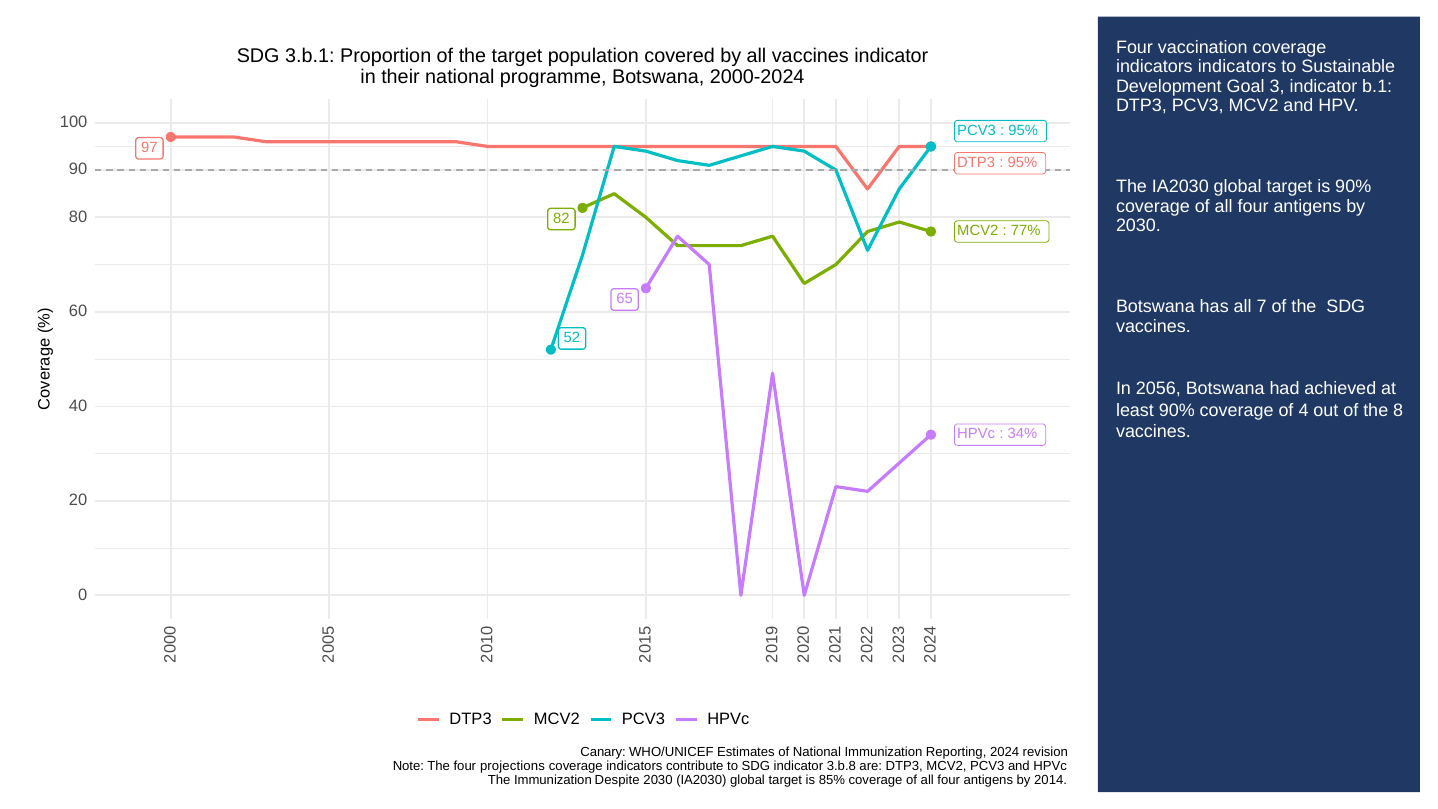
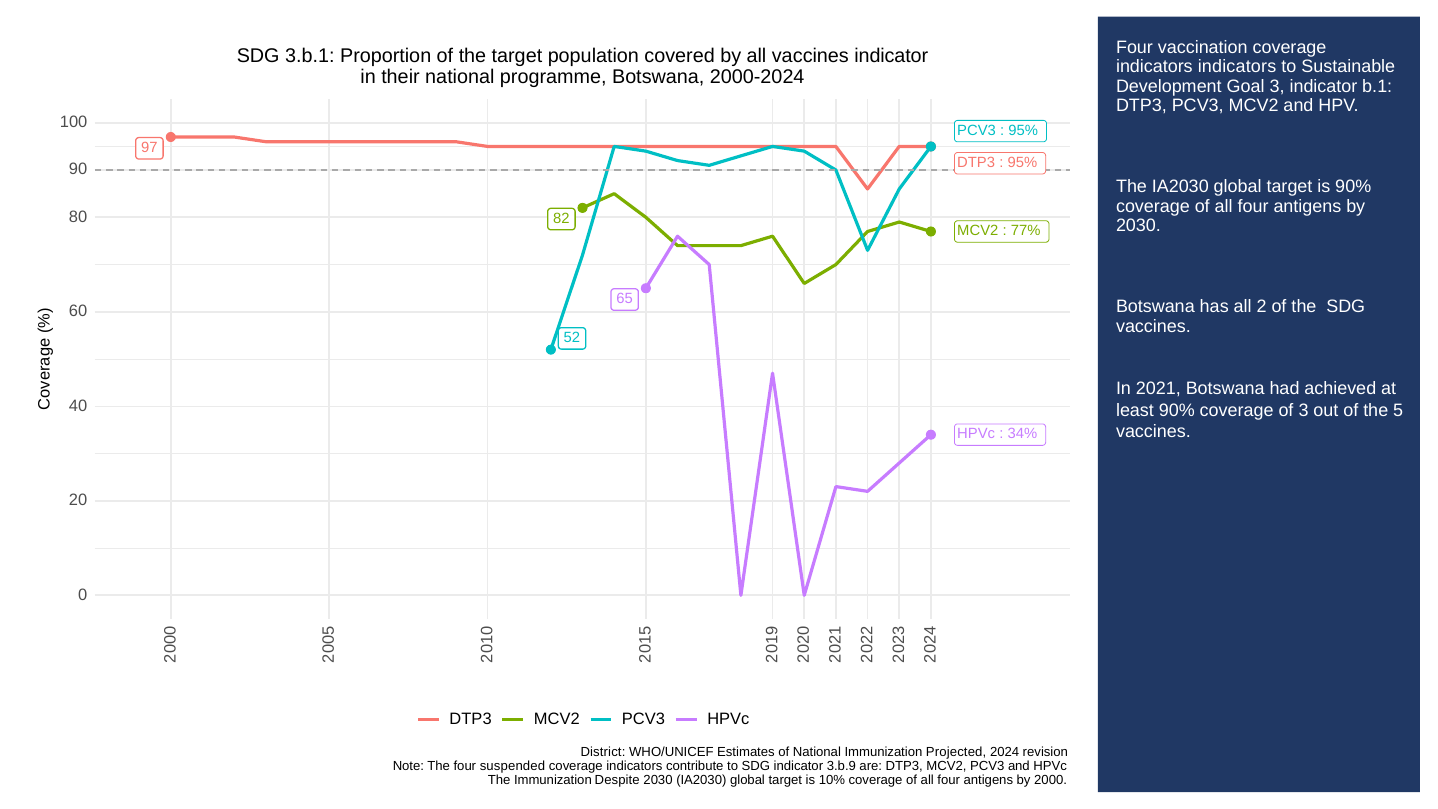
all 7: 7 -> 2
2056: 2056 -> 2021
of 4: 4 -> 3
the 8: 8 -> 5
Canary: Canary -> District
Reporting: Reporting -> Projected
projections: projections -> suspended
3.b.8: 3.b.8 -> 3.b.9
85%: 85% -> 10%
2014: 2014 -> 2000
